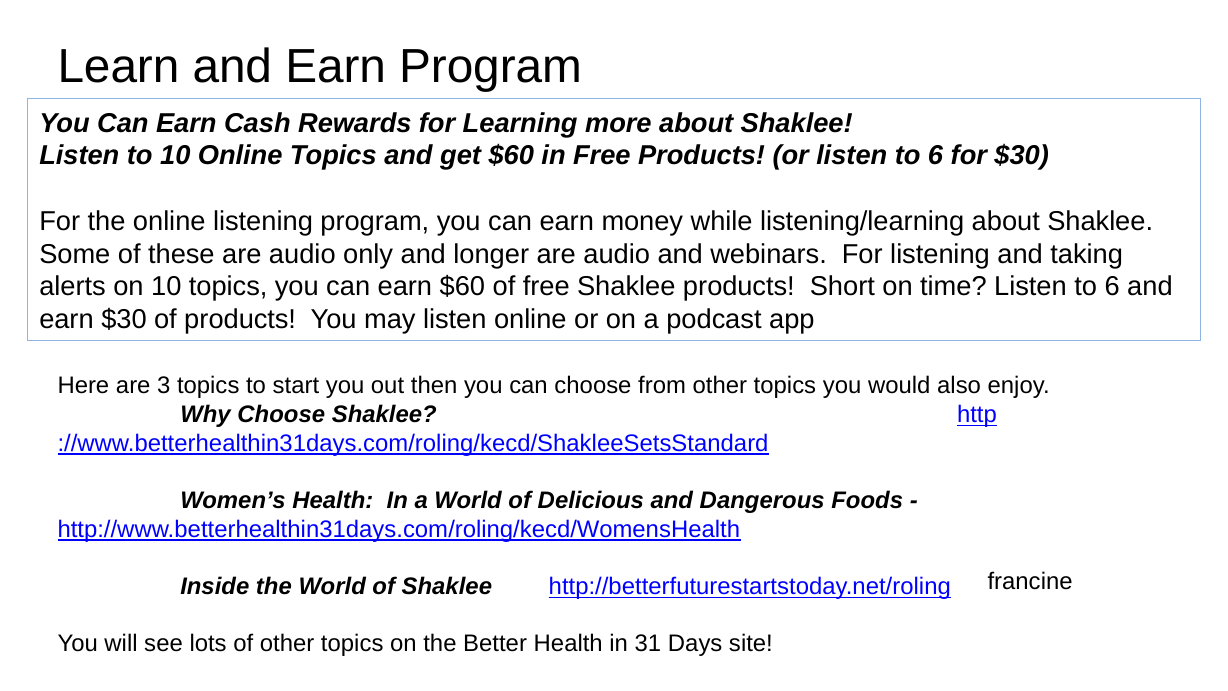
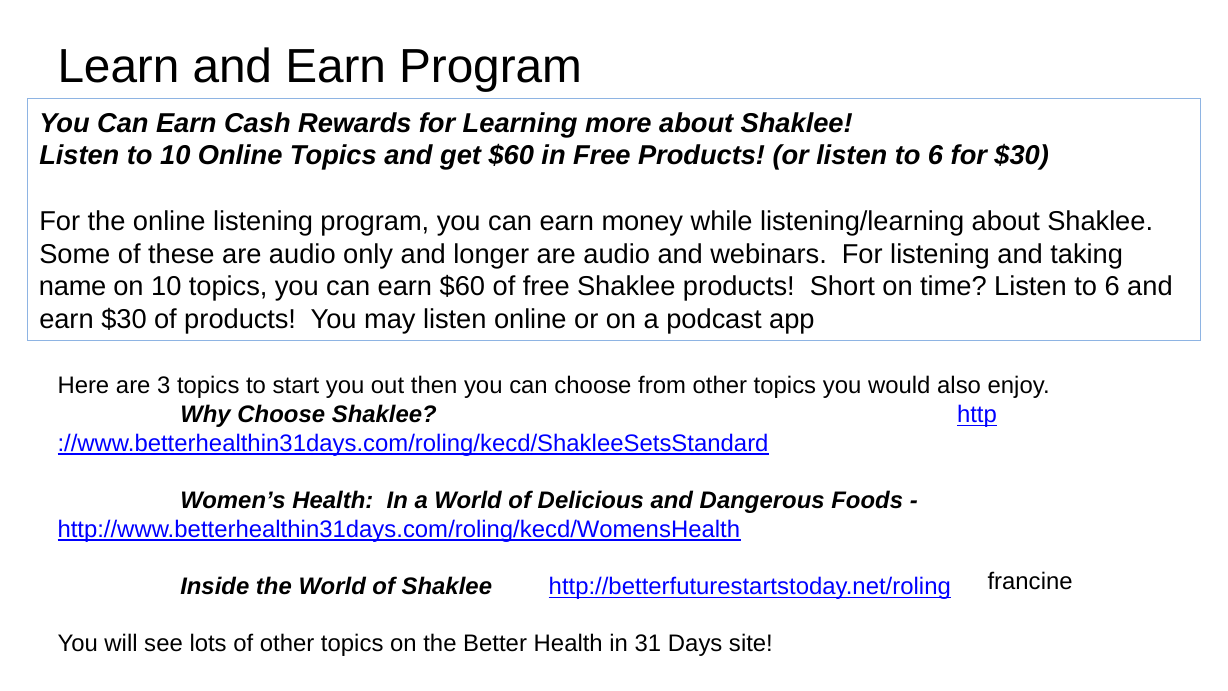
alerts: alerts -> name
